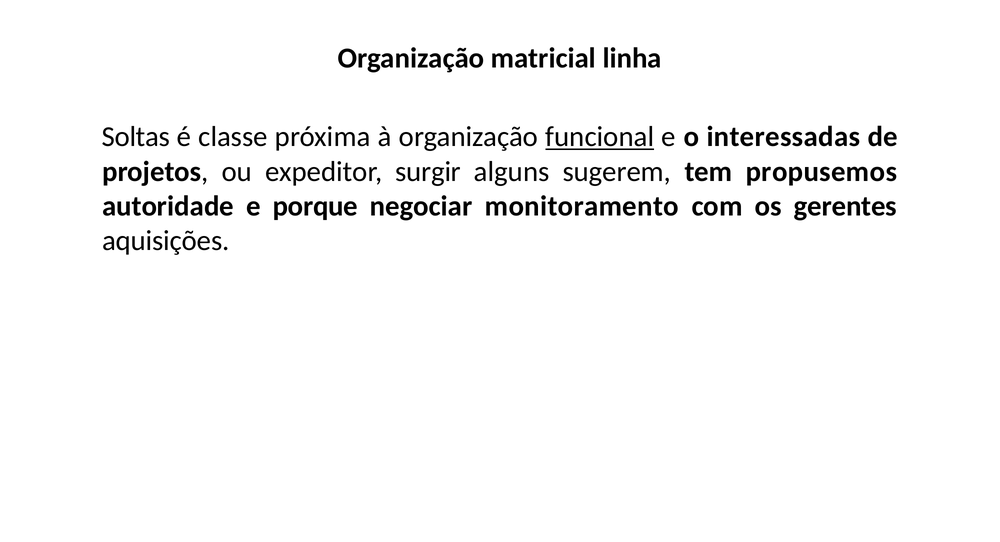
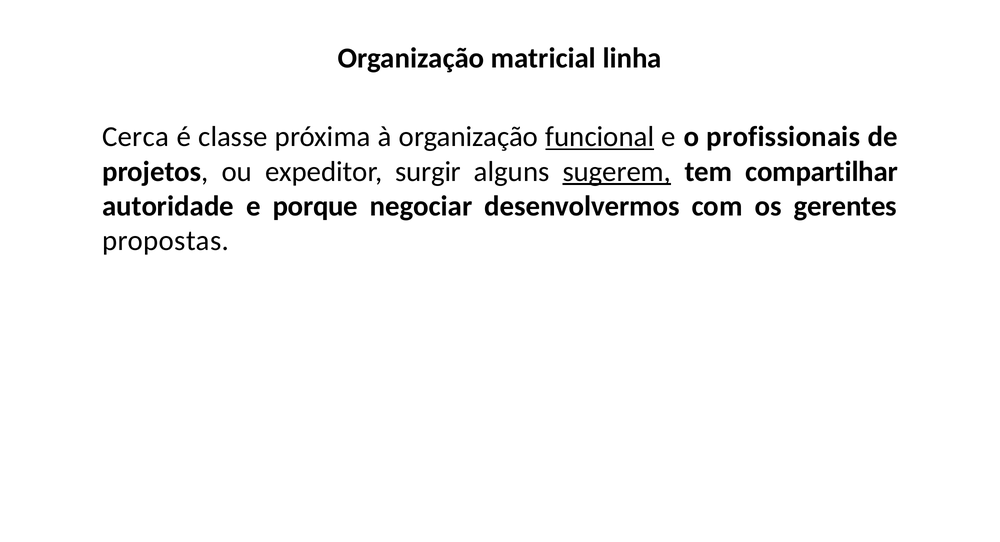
Soltas: Soltas -> Cerca
interessadas: interessadas -> profissionais
sugerem underline: none -> present
propusemos: propusemos -> compartilhar
monitoramento: monitoramento -> desenvolvermos
aquisições: aquisições -> propostas
